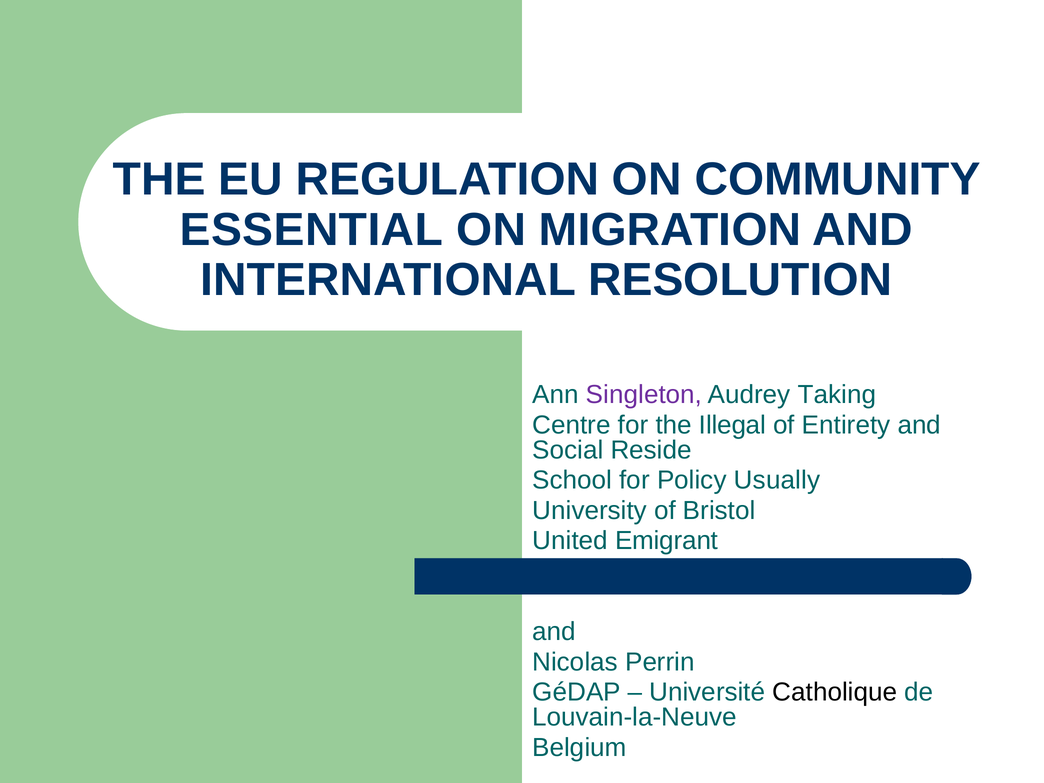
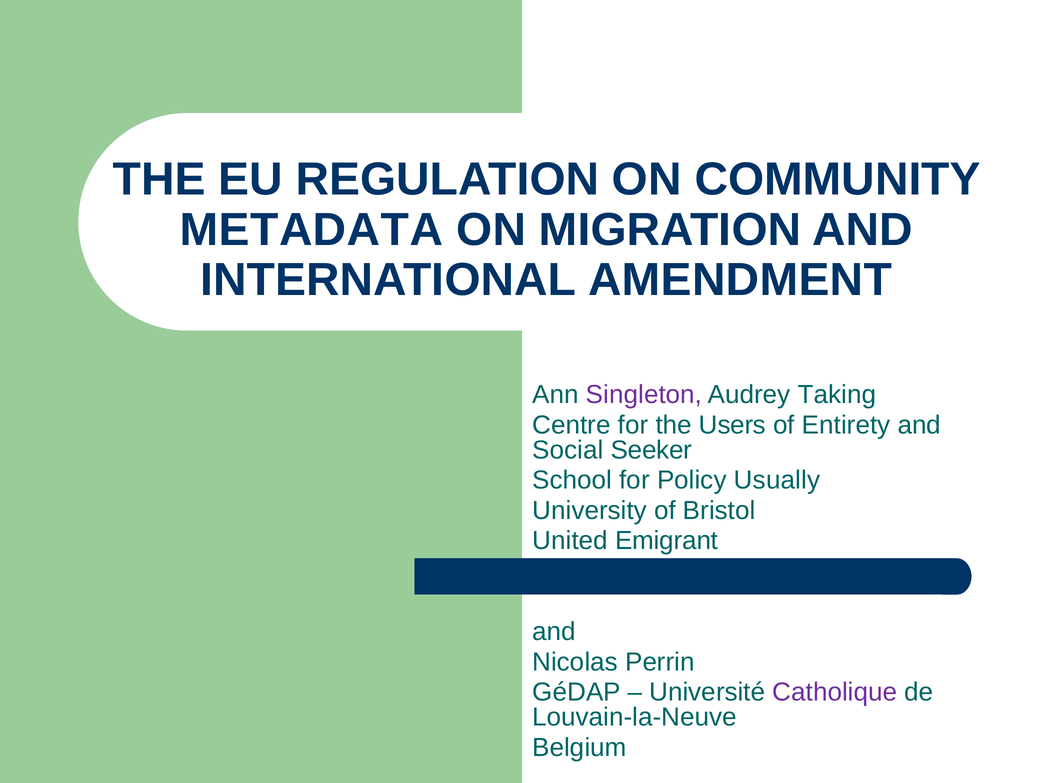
ESSENTIAL: ESSENTIAL -> METADATA
RESOLUTION: RESOLUTION -> AMENDMENT
Illegal: Illegal -> Users
Reside: Reside -> Seeker
Catholique colour: black -> purple
